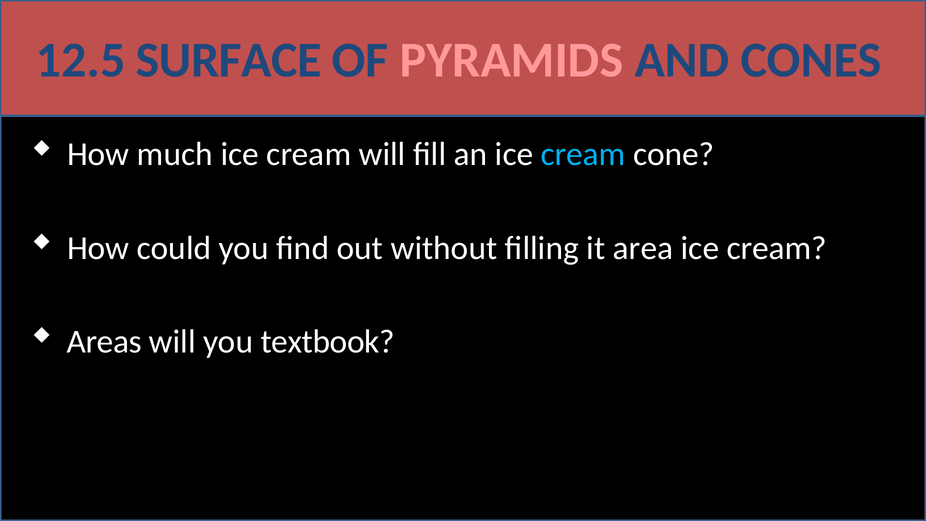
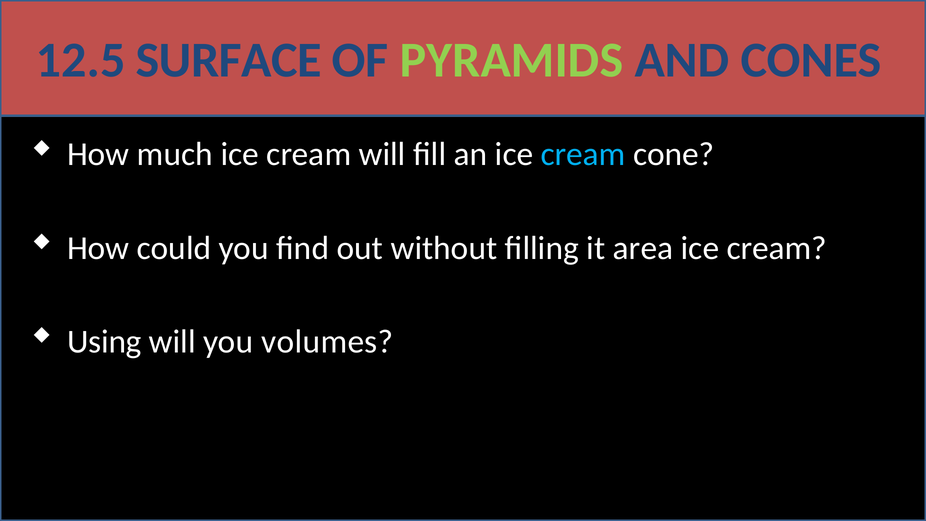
PYRAMIDS colour: pink -> light green
Areas: Areas -> Using
textbook: textbook -> volumes
